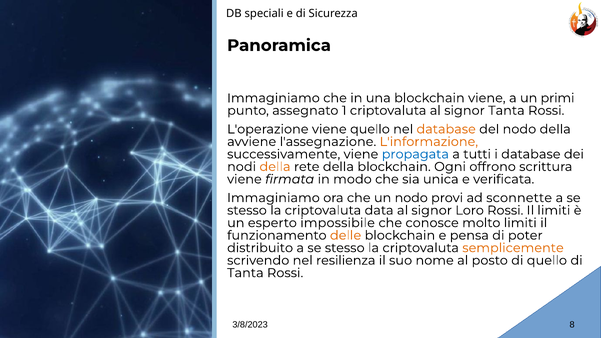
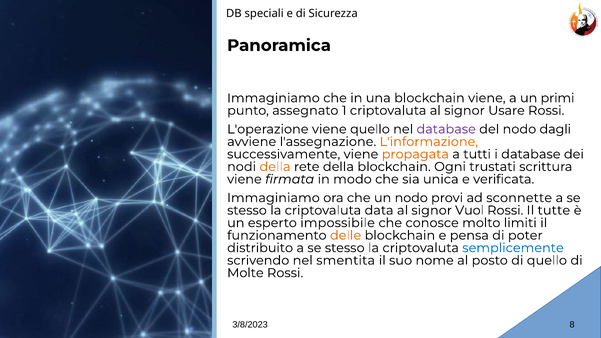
signor Tanta: Tanta -> Usare
database at (446, 129) colour: orange -> purple
nodo della: della -> dagli
propagata colour: blue -> orange
offrono: offrono -> trustati
Loro: Loro -> Vuol
Il limiti: limiti -> tutte
semplicemente colour: orange -> blue
resilienza: resilienza -> smentita
Tanta at (245, 273): Tanta -> Molte
